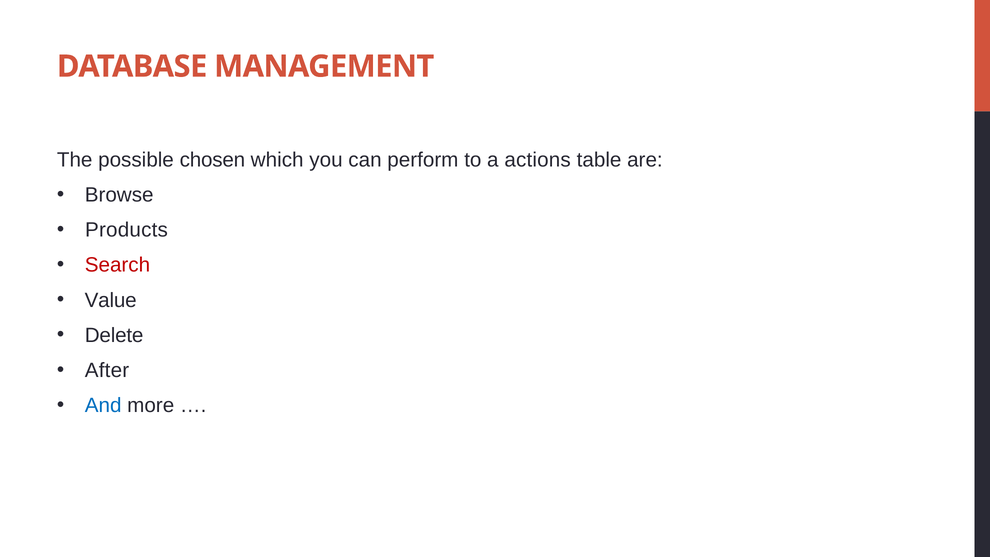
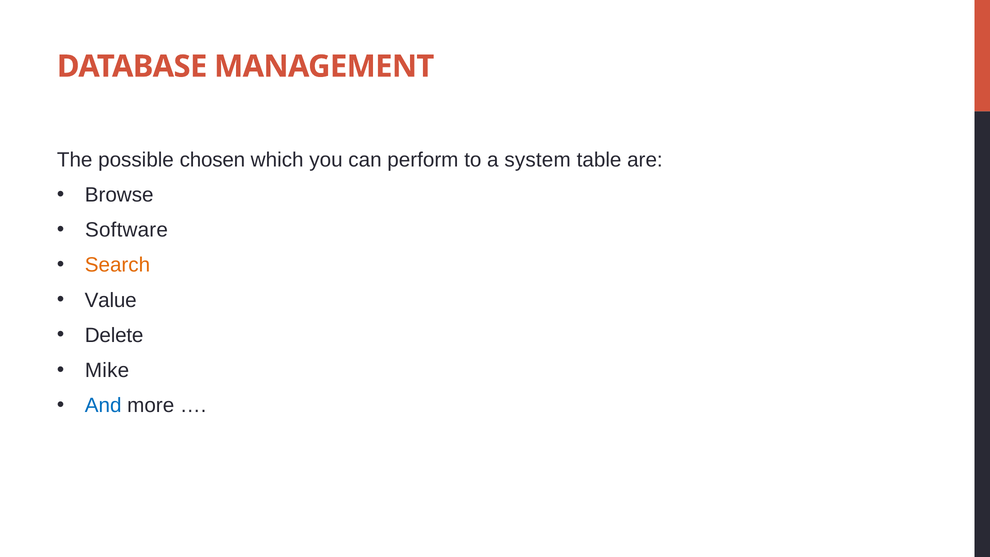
actions: actions -> system
Products: Products -> Software
Search colour: red -> orange
After: After -> Mike
